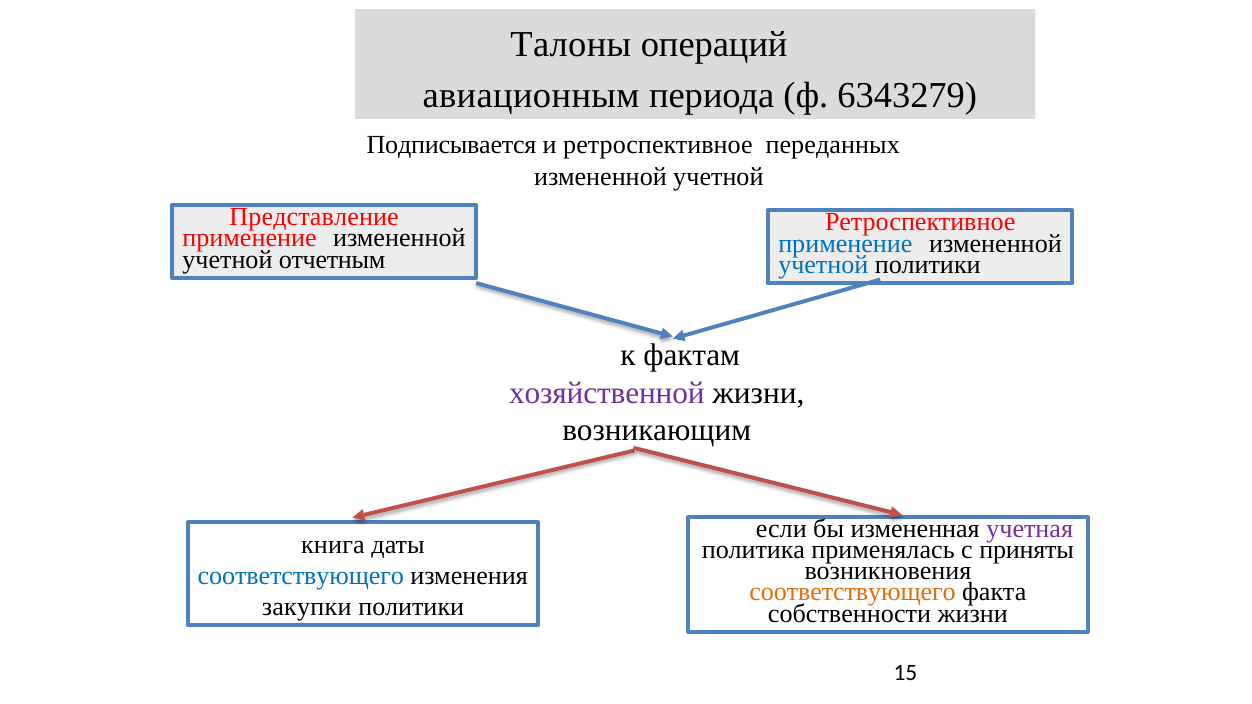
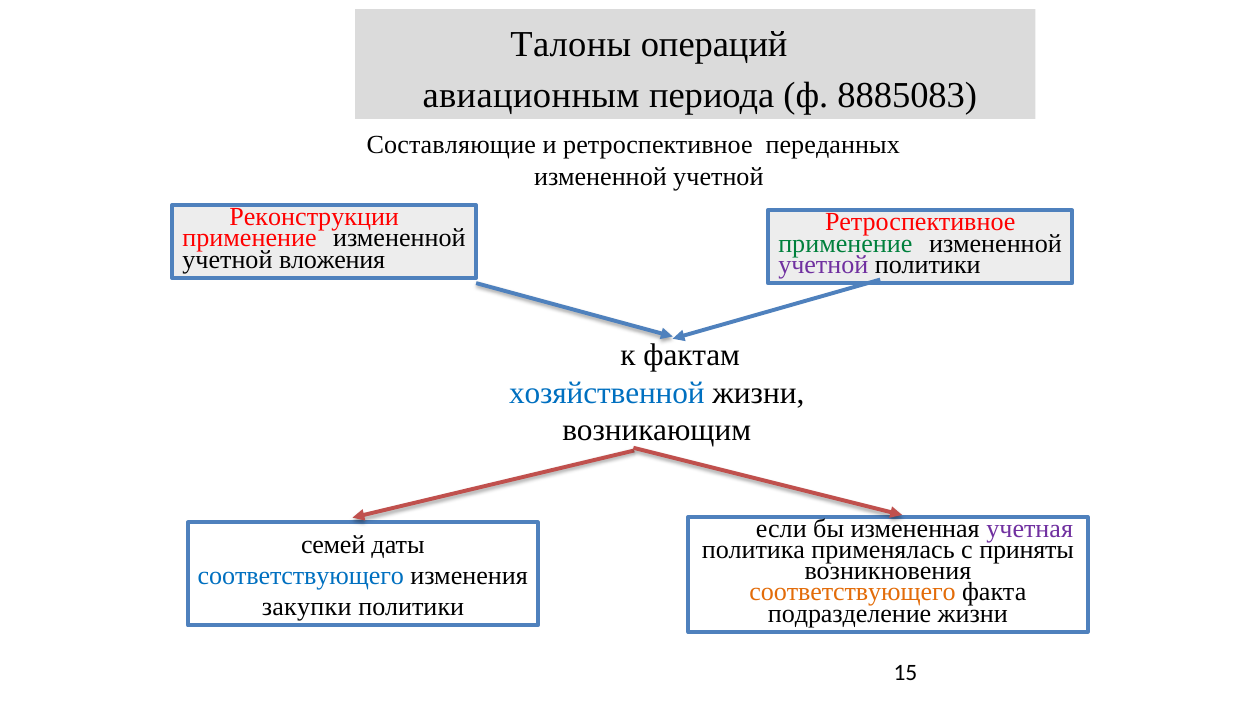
6343279: 6343279 -> 8885083
Подписывается: Подписывается -> Составляющие
Представление: Представление -> Реконструкции
применение at (845, 244) colour: blue -> green
отчетным: отчетным -> вложения
учетной at (823, 265) colour: blue -> purple
хозяйственной colour: purple -> blue
книга: книга -> семей
собственности: собственности -> подразделение
